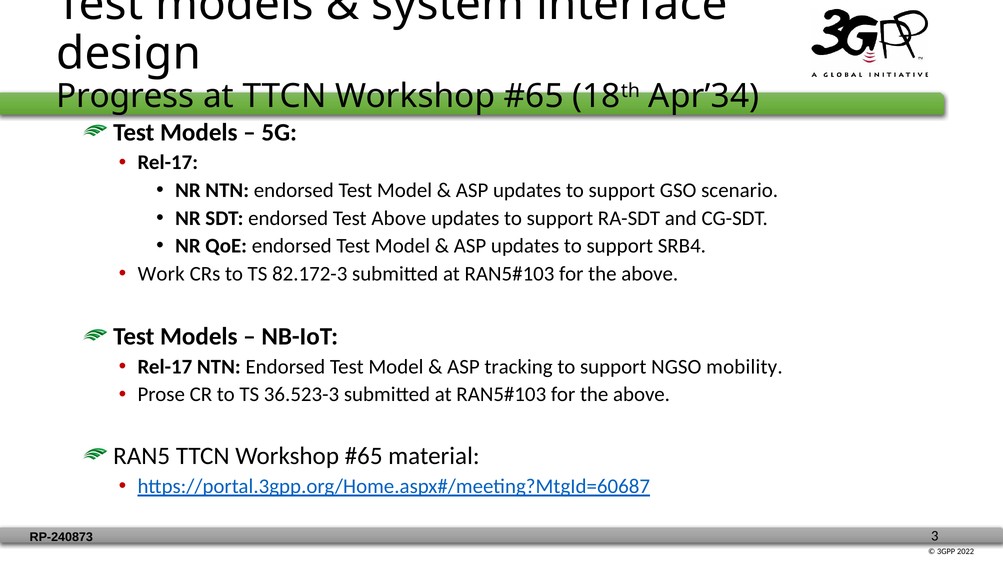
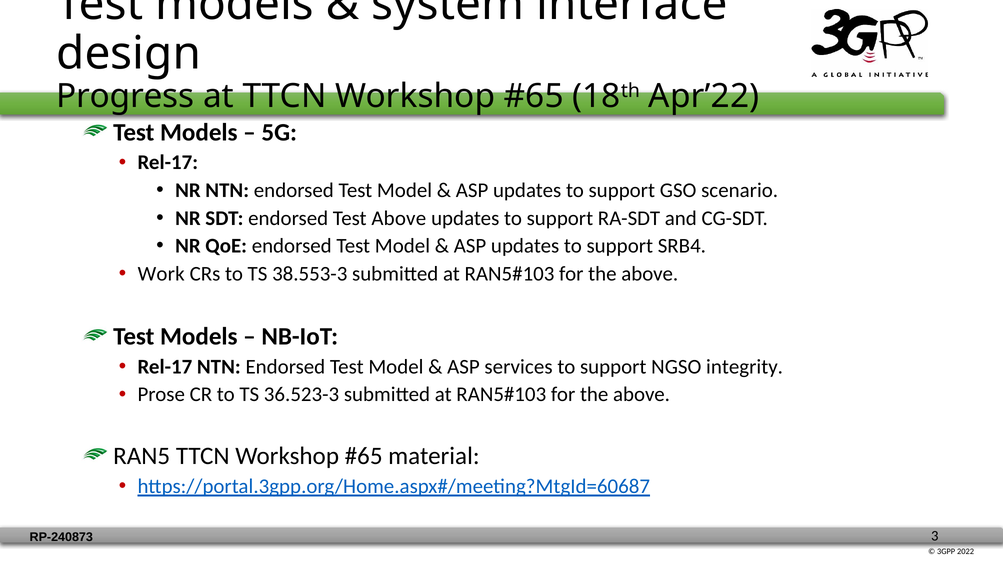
Apr’34: Apr’34 -> Apr’22
82.172-3: 82.172-3 -> 38.553-3
tracking: tracking -> services
mobility: mobility -> integrity
